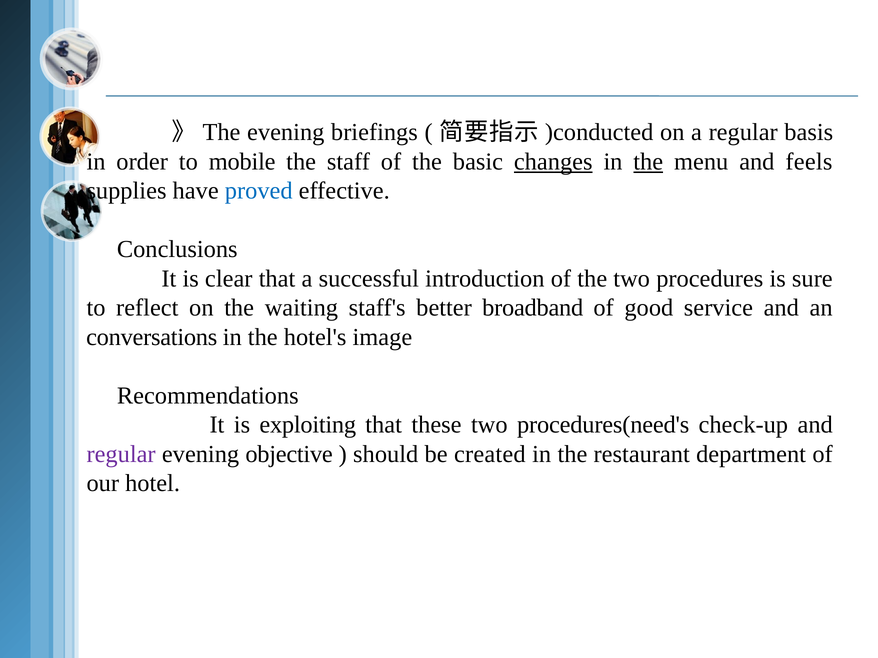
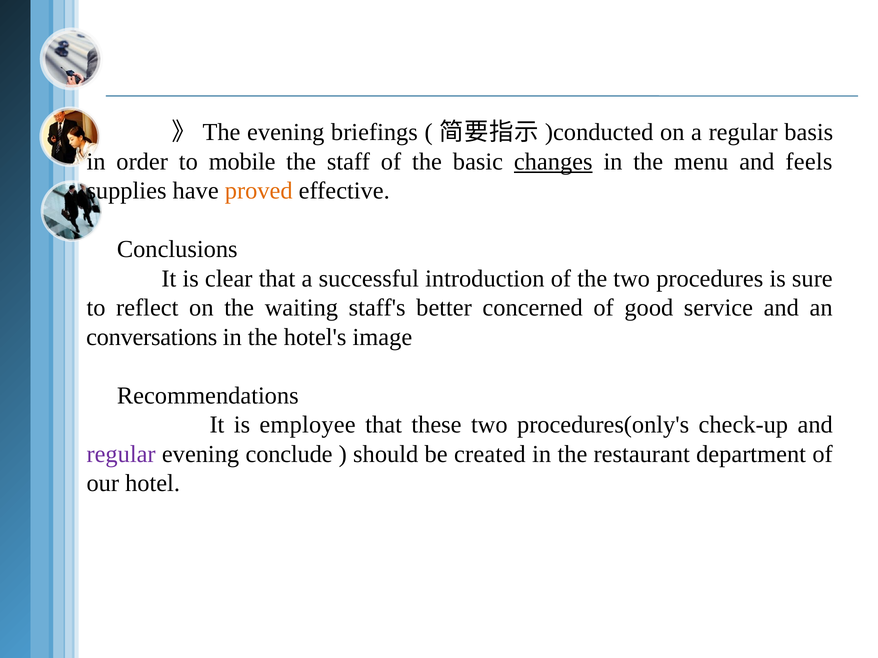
the at (648, 162) underline: present -> none
proved colour: blue -> orange
broadband: broadband -> concerned
exploiting: exploiting -> employee
procedures(need's: procedures(need's -> procedures(only's
objective: objective -> conclude
